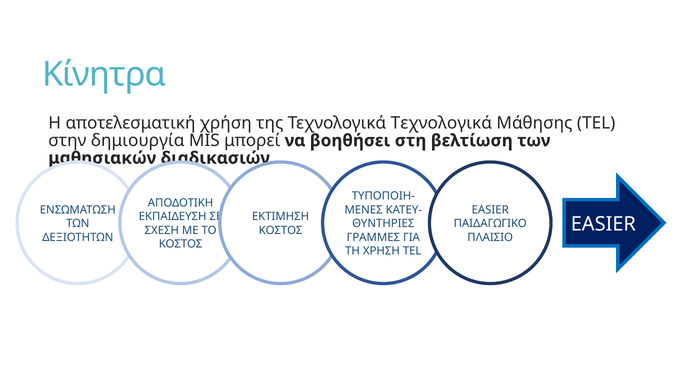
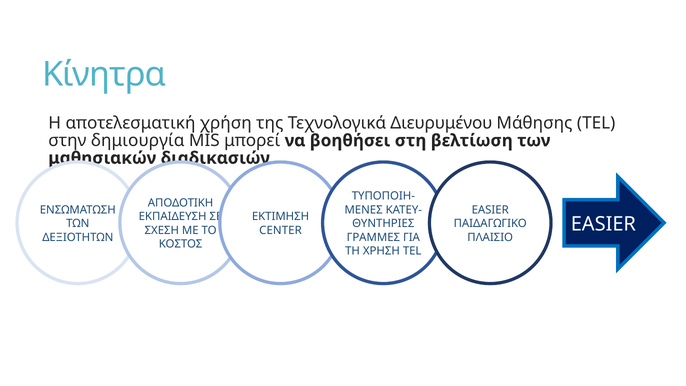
Τεχνολογικά Τεχνολογικά: Τεχνολογικά -> Διευρυμένου
ΚΟΣΤΟΣ at (281, 230): ΚΟΣΤΟΣ -> CENTER
